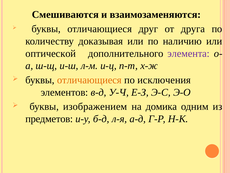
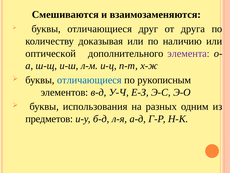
отличающиеся at (89, 80) colour: orange -> blue
исключения: исключения -> рукописным
изображением: изображением -> использования
домика: домика -> разных
